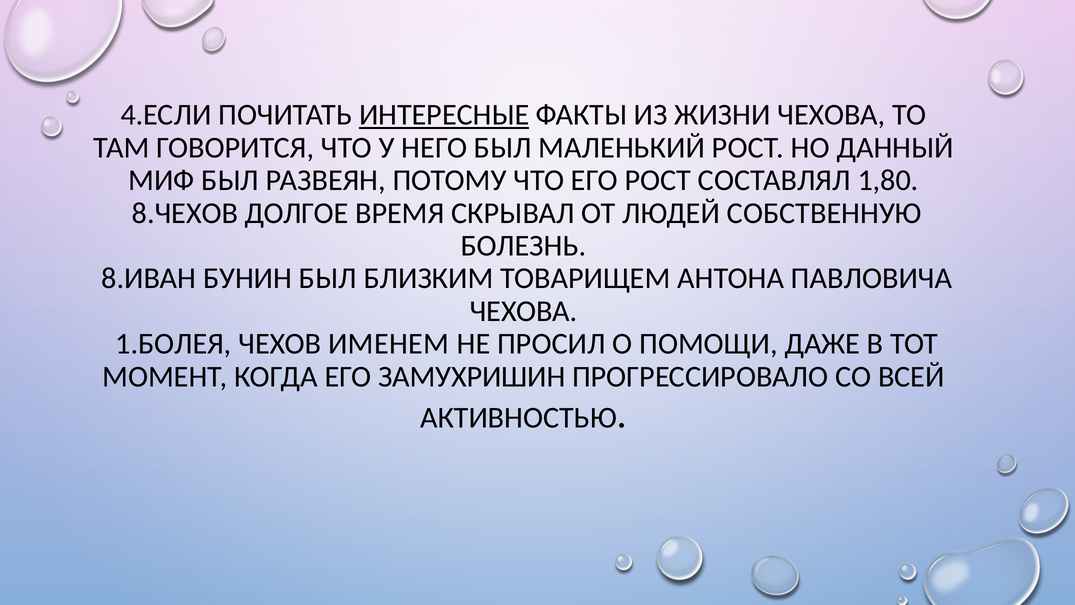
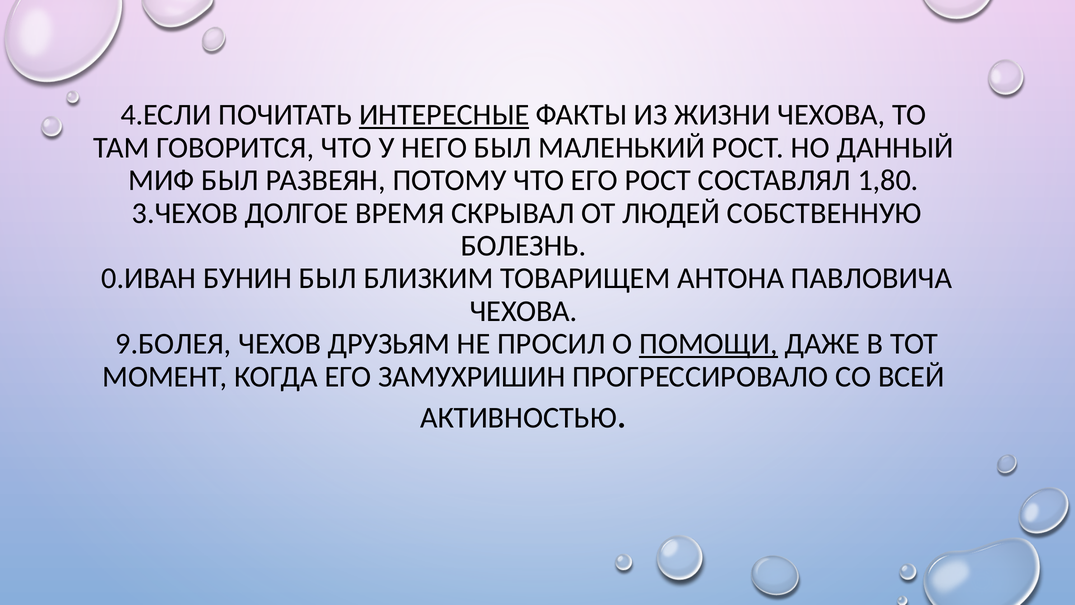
8.ЧЕХОВ: 8.ЧЕХОВ -> 3.ЧЕХОВ
8.ИВАН: 8.ИВАН -> 0.ИВАН
1.БОЛЕЯ: 1.БОЛЕЯ -> 9.БОЛЕЯ
ИМЕНЕМ: ИМЕНЕМ -> ДРУЗЬЯМ
ПОМОЩИ underline: none -> present
